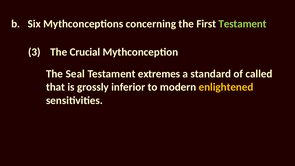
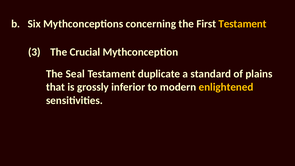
Testament at (243, 24) colour: light green -> yellow
extremes: extremes -> duplicate
called: called -> plains
